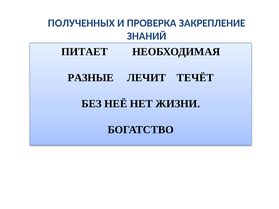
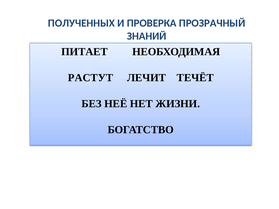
ЗАКРЕПЛЕНИЕ: ЗАКРЕПЛЕНИЕ -> ПРОЗРАЧНЫЙ
РАЗНЫЕ: РАЗНЫЕ -> РАСТУТ
